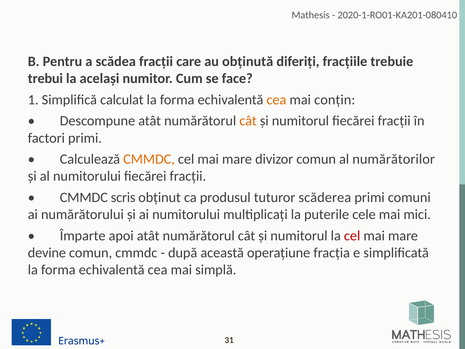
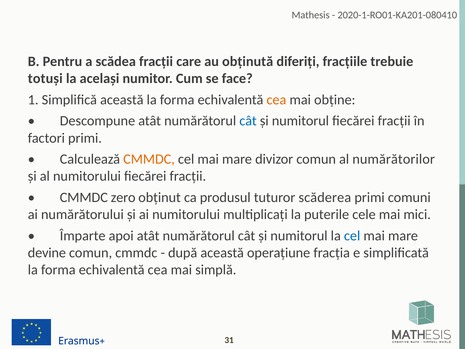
trebui: trebui -> totuși
Simplifică calculat: calculat -> această
conțin: conțin -> obține
cât at (248, 121) colour: orange -> blue
scris: scris -> zero
cel at (352, 236) colour: red -> blue
